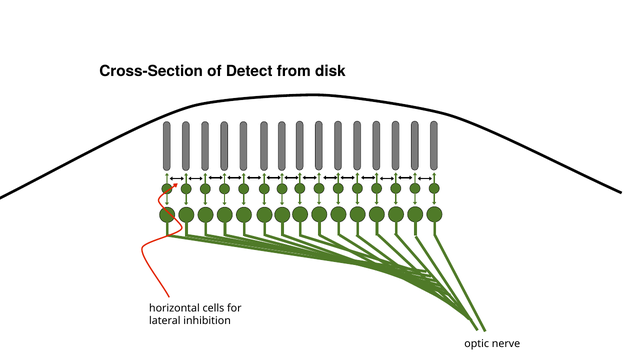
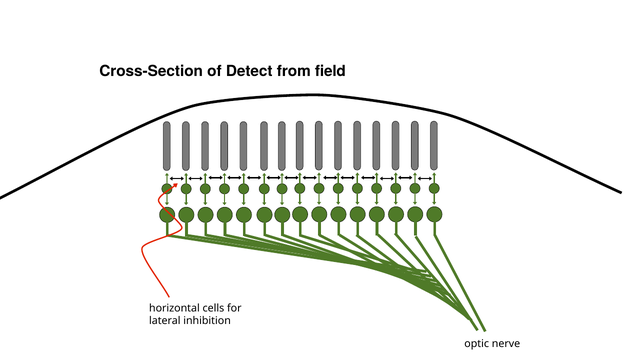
disk: disk -> field
